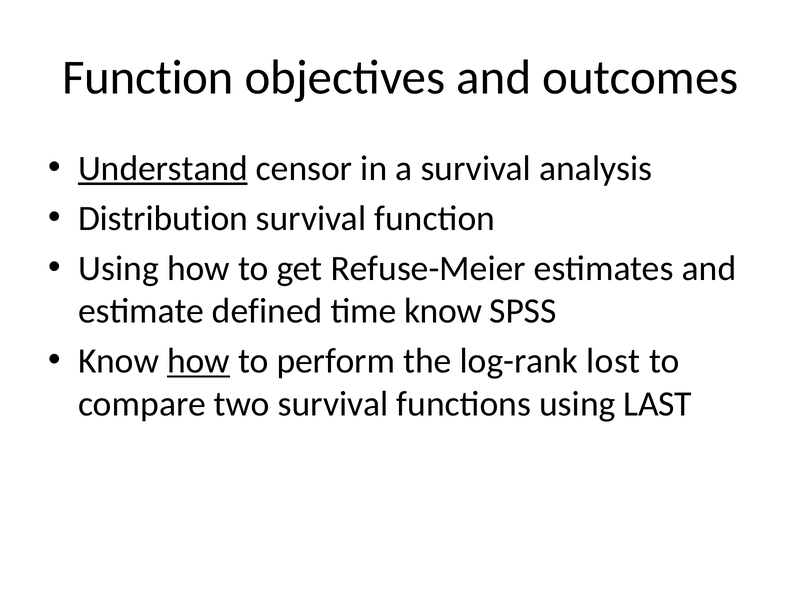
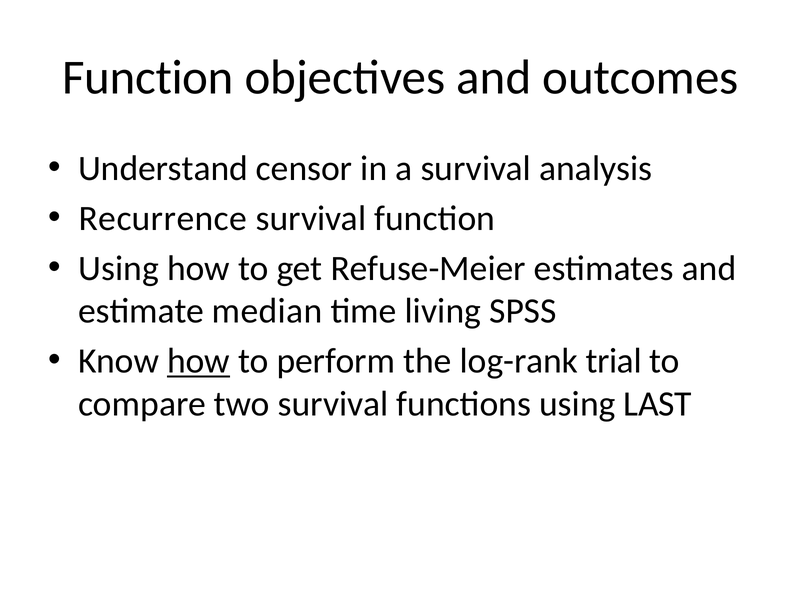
Understand underline: present -> none
Distribution: Distribution -> Recurrence
defined: defined -> median
time know: know -> living
lost: lost -> trial
